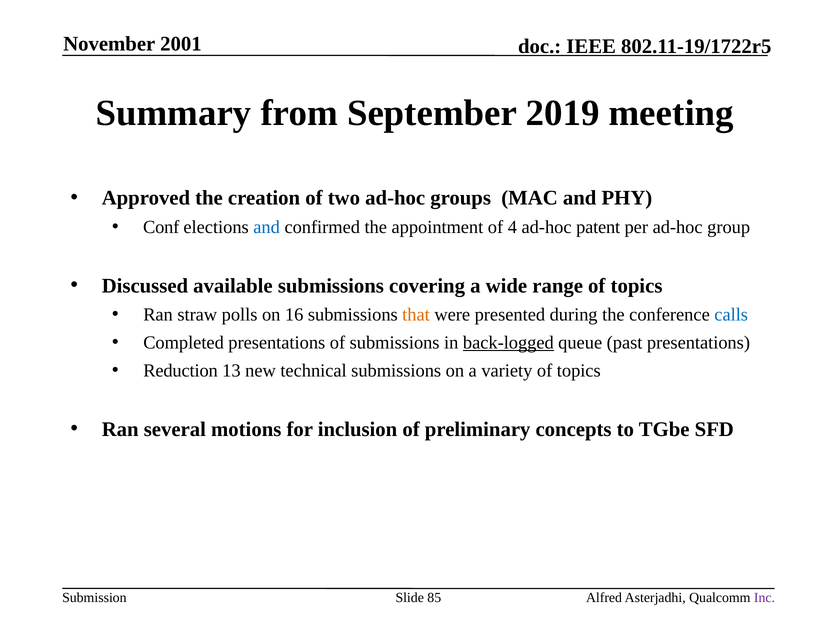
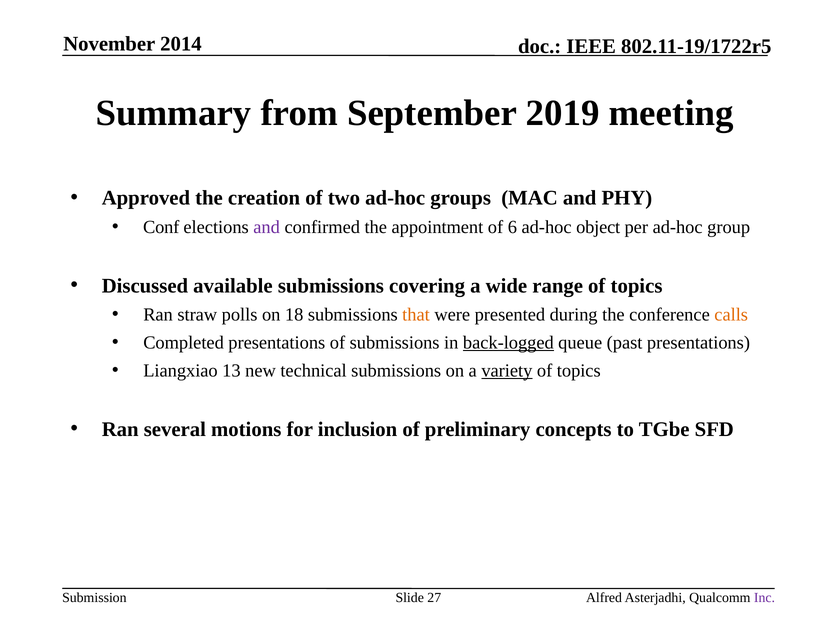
2001: 2001 -> 2014
and at (267, 227) colour: blue -> purple
4: 4 -> 6
patent: patent -> object
16: 16 -> 18
calls colour: blue -> orange
Reduction: Reduction -> Liangxiao
variety underline: none -> present
85: 85 -> 27
